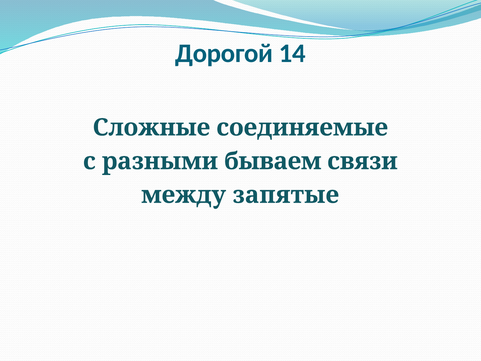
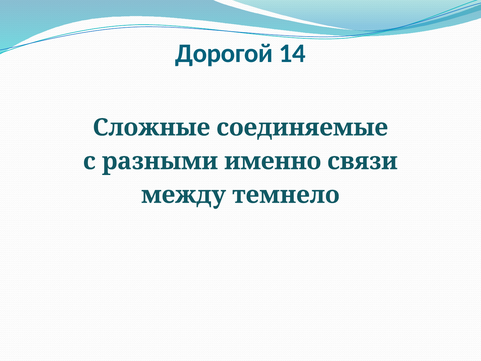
бываем: бываем -> именно
запятые: запятые -> темнело
